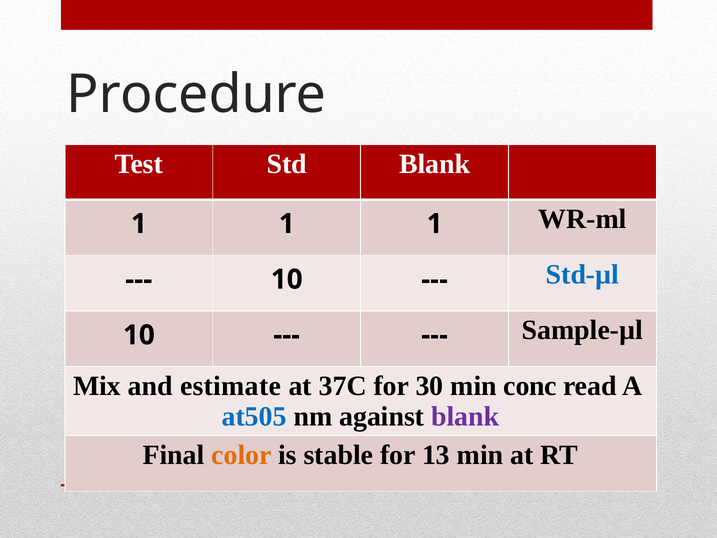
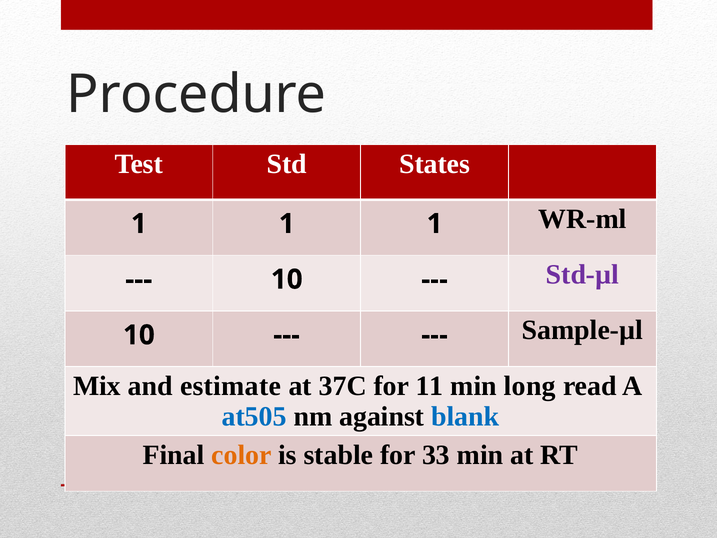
Std Blank: Blank -> States
Std-µl colour: blue -> purple
30: 30 -> 11
conc: conc -> long
blank at (465, 417) colour: purple -> blue
13: 13 -> 33
